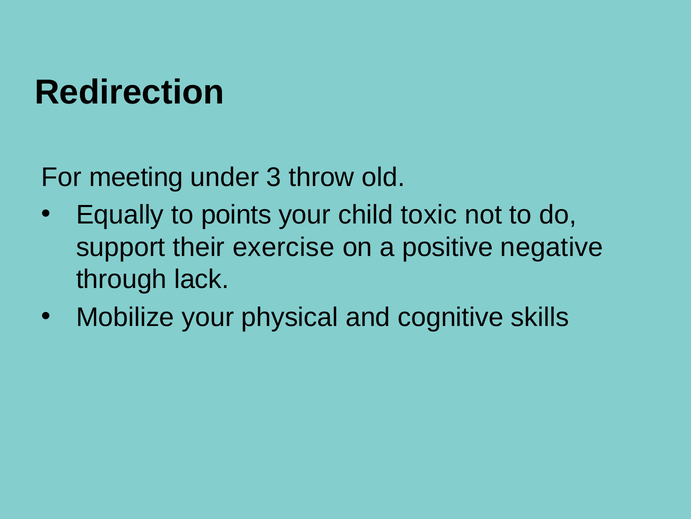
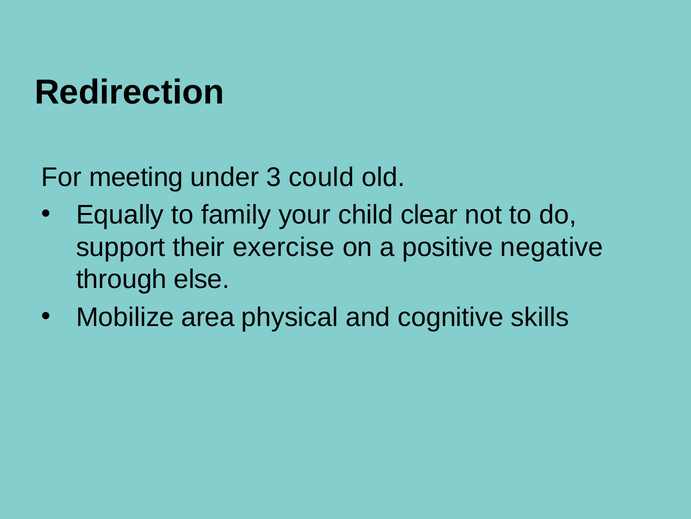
throw: throw -> could
points: points -> family
toxic: toxic -> clear
lack: lack -> else
Mobilize your: your -> area
